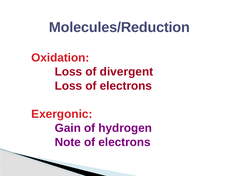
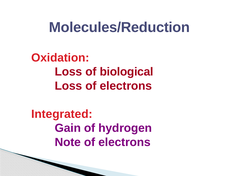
divergent: divergent -> biological
Exergonic: Exergonic -> Integrated
